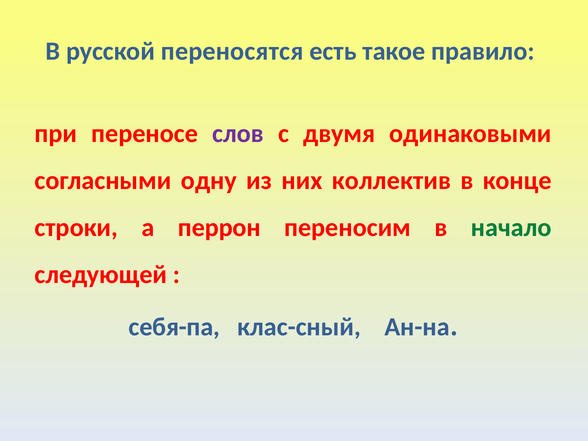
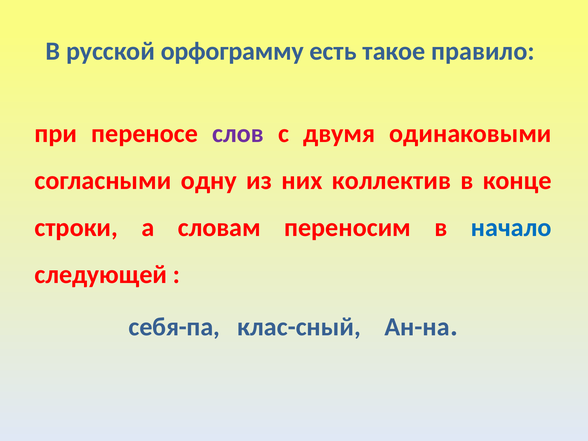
переносятся: переносятся -> орфограмму
перрон: перрон -> словам
начало colour: green -> blue
